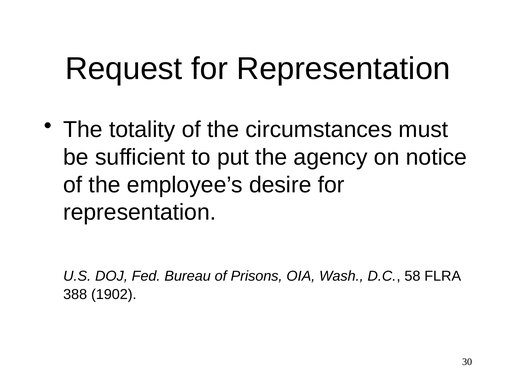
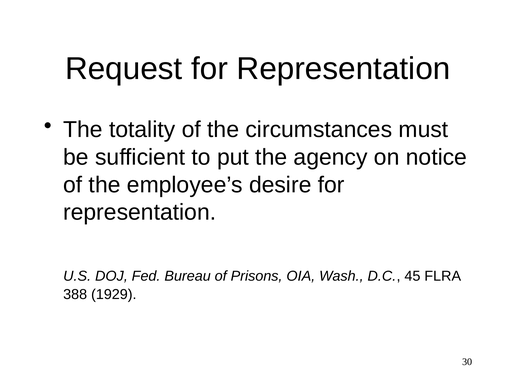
58: 58 -> 45
1902: 1902 -> 1929
